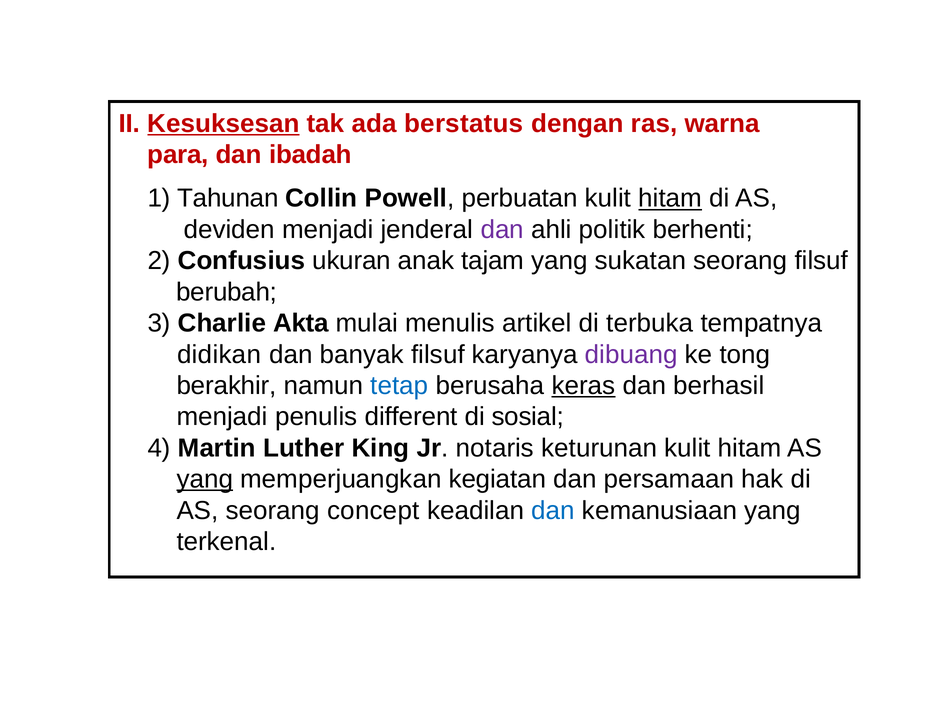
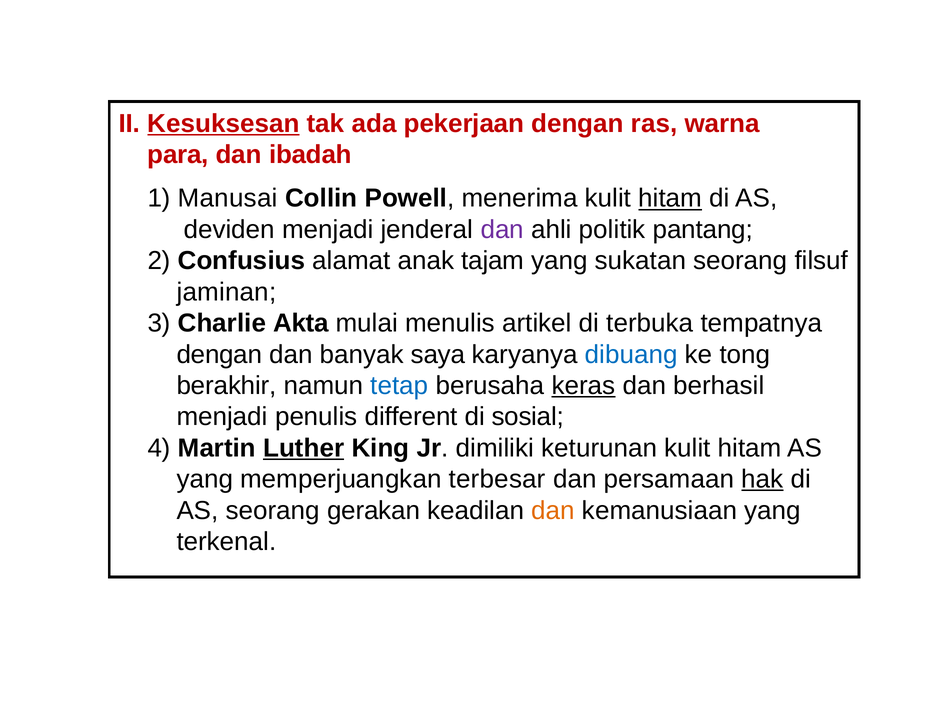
berstatus: berstatus -> pekerjaan
Tahunan: Tahunan -> Manusai
perbuatan: perbuatan -> menerima
berhenti: berhenti -> pantang
ukuran: ukuran -> alamat
berubah: berubah -> jaminan
didikan at (219, 355): didikan -> dengan
banyak filsuf: filsuf -> saya
dibuang colour: purple -> blue
Luther underline: none -> present
notaris: notaris -> dimiliki
yang at (205, 480) underline: present -> none
kegiatan: kegiatan -> terbesar
hak underline: none -> present
concept: concept -> gerakan
dan at (553, 511) colour: blue -> orange
